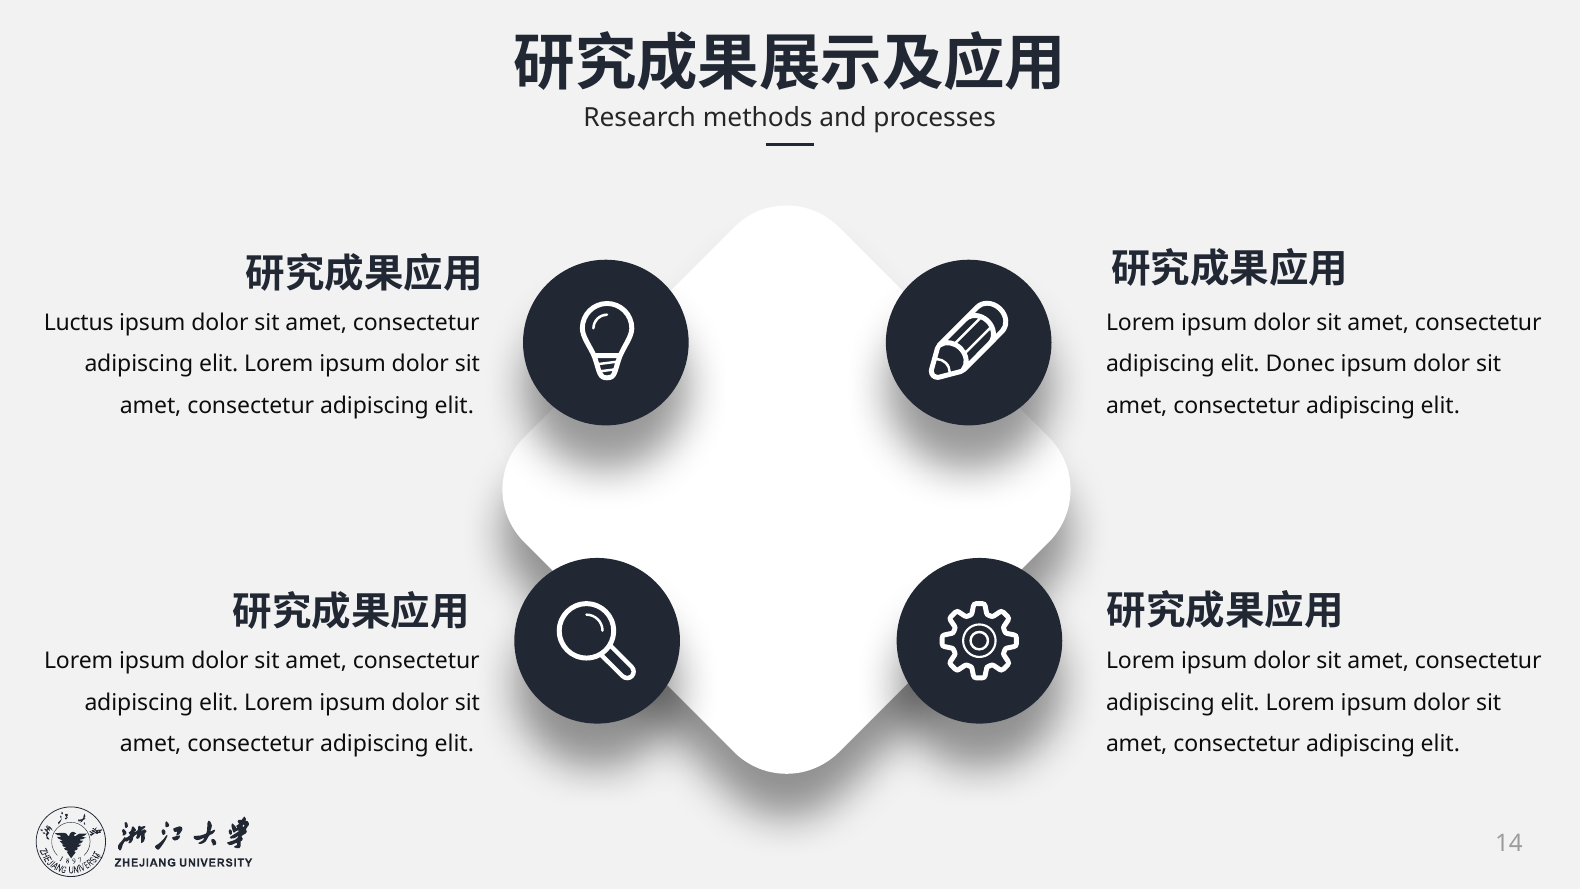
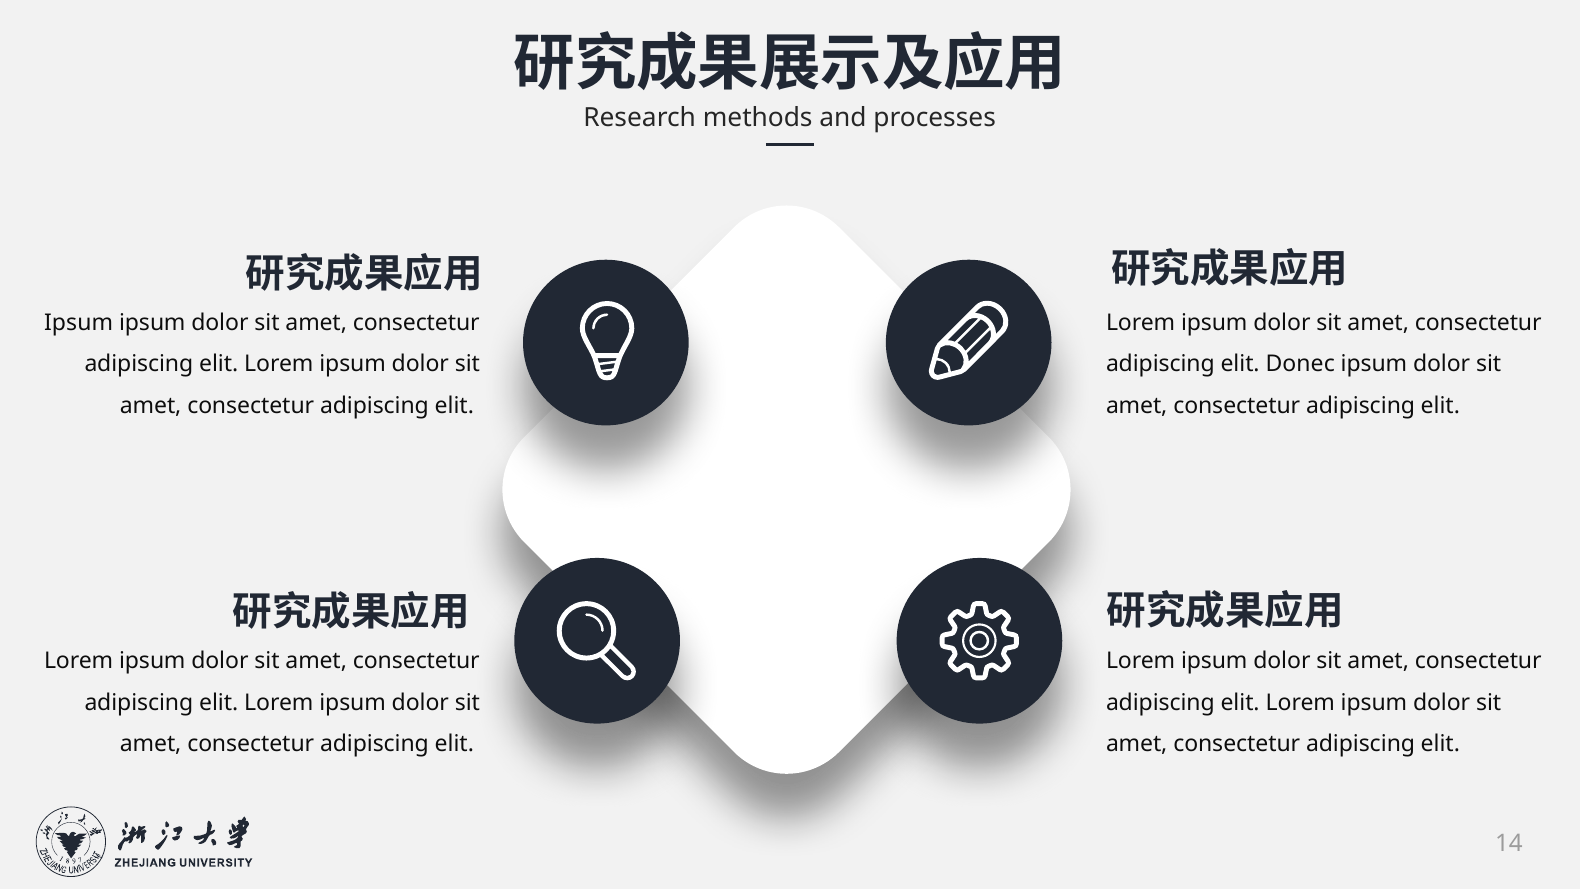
Luctus at (79, 323): Luctus -> Ipsum
